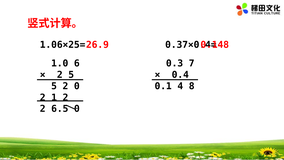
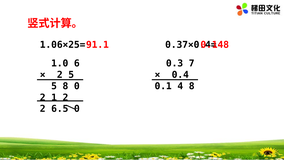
26.9: 26.9 -> 91.1
5 2: 2 -> 8
